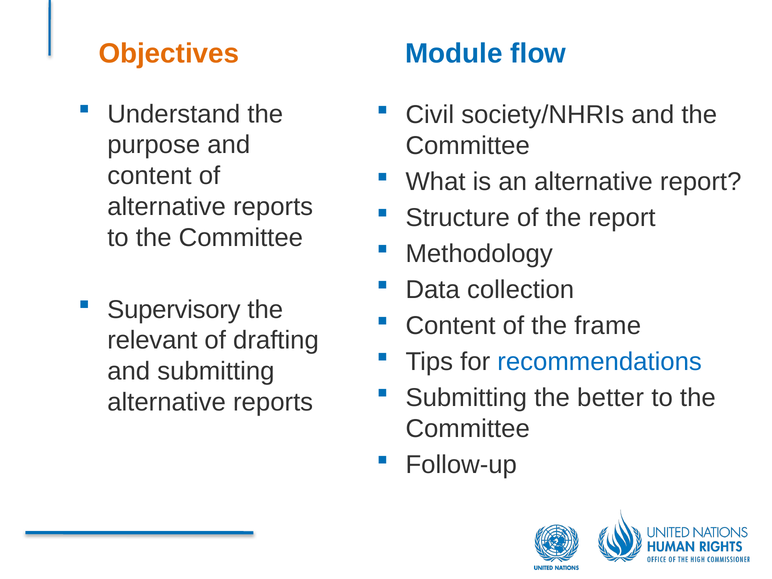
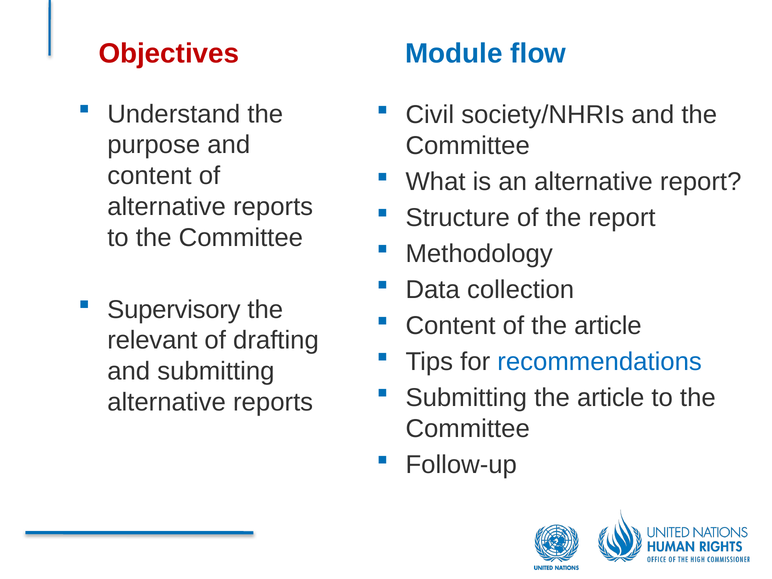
Objectives colour: orange -> red
of the frame: frame -> article
Submitting the better: better -> article
